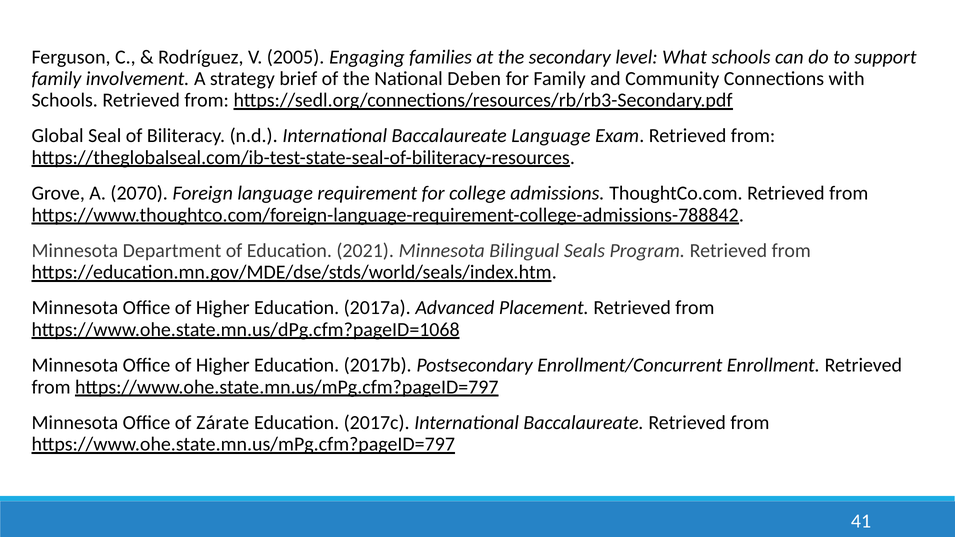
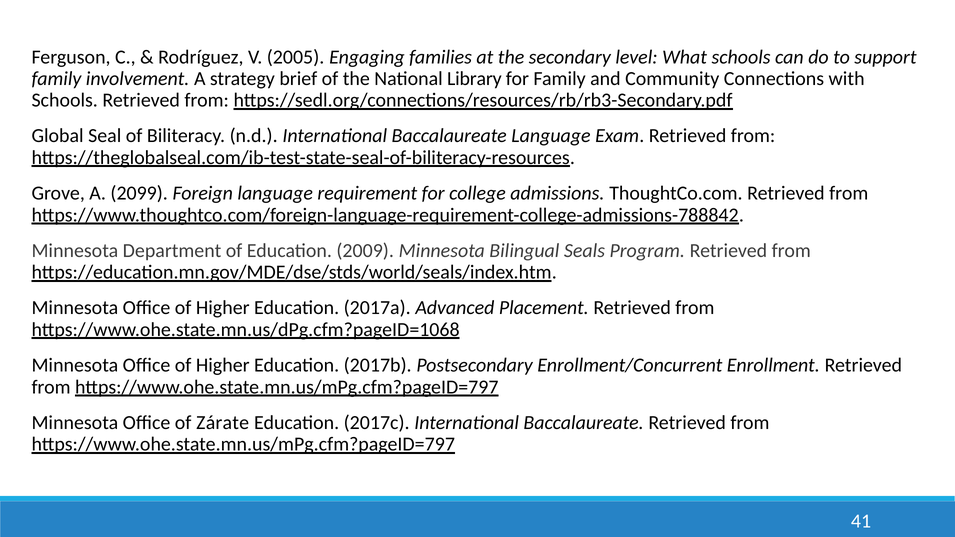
Deben: Deben -> Library
2070: 2070 -> 2099
2021: 2021 -> 2009
